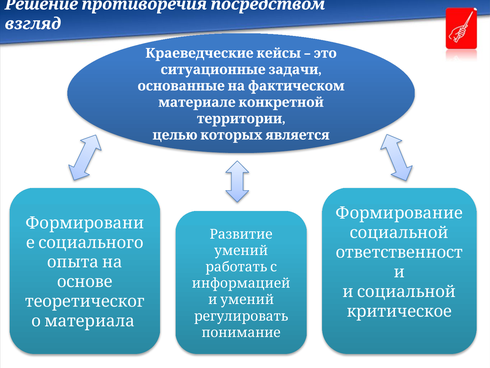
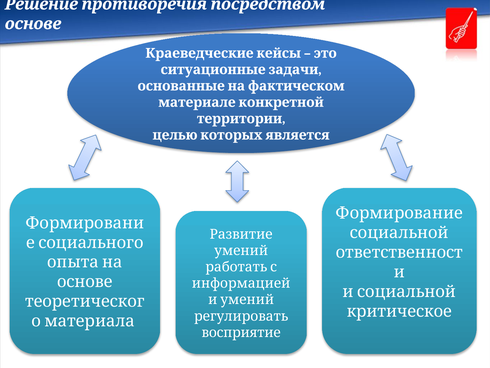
взгляд at (33, 24): взгляд -> основе
понимание: понимание -> восприятие
